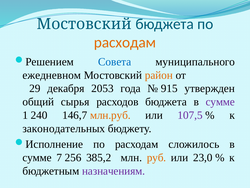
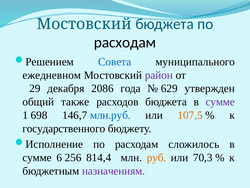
расходам at (125, 42) colour: orange -> black
район colour: orange -> purple
2053: 2053 -> 2086
915: 915 -> 629
сырья: сырья -> также
240: 240 -> 698
млн.руб colour: orange -> blue
107,5 colour: purple -> orange
законодательных: законодательных -> государственного
7: 7 -> 6
385,2: 385,2 -> 814,4
23,0: 23,0 -> 70,3
